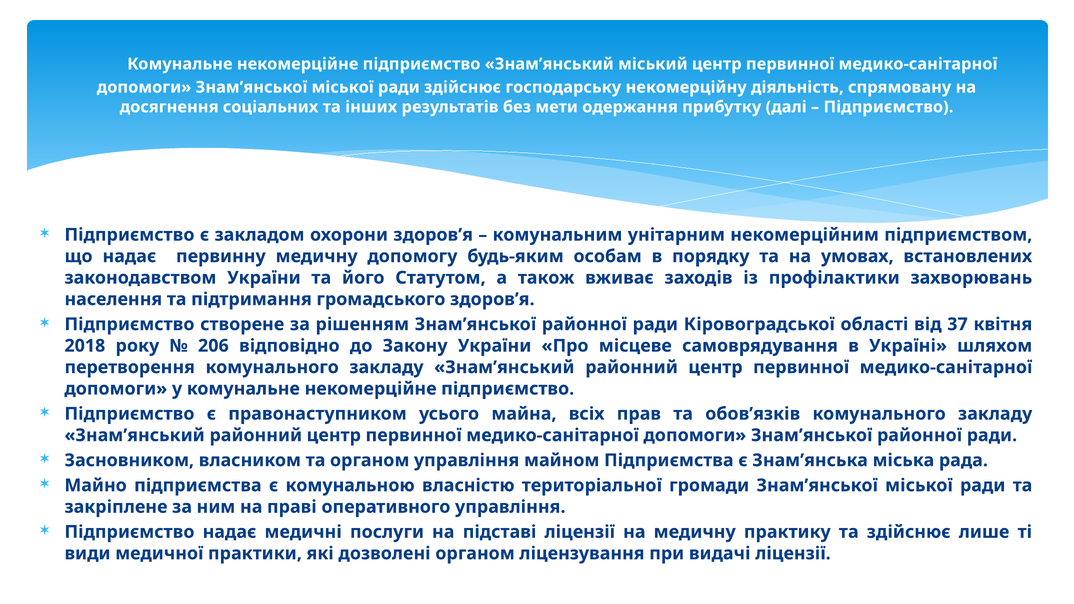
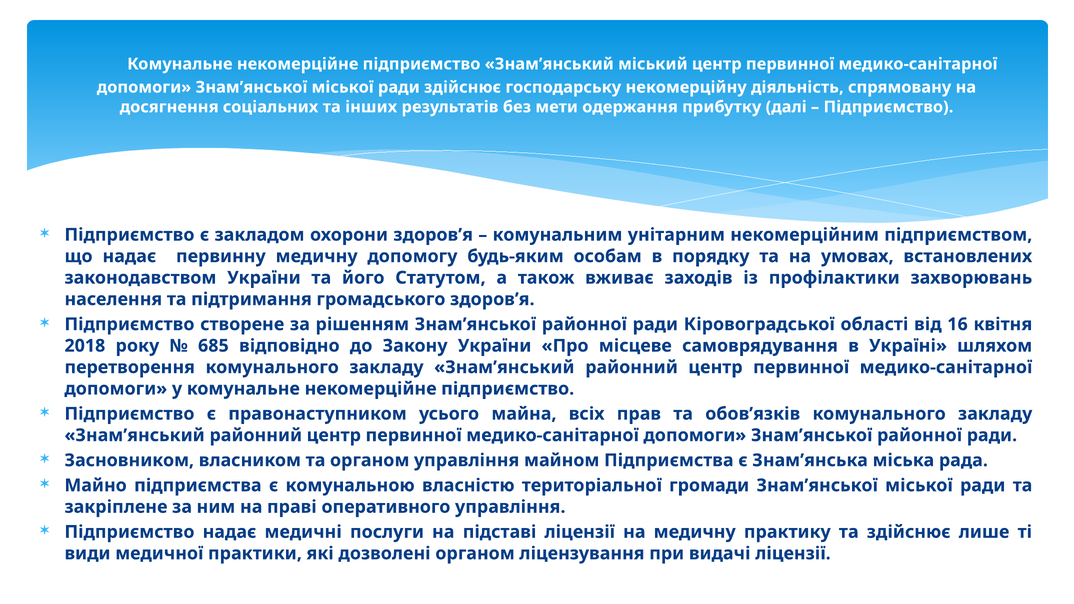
37: 37 -> 16
206: 206 -> 685
